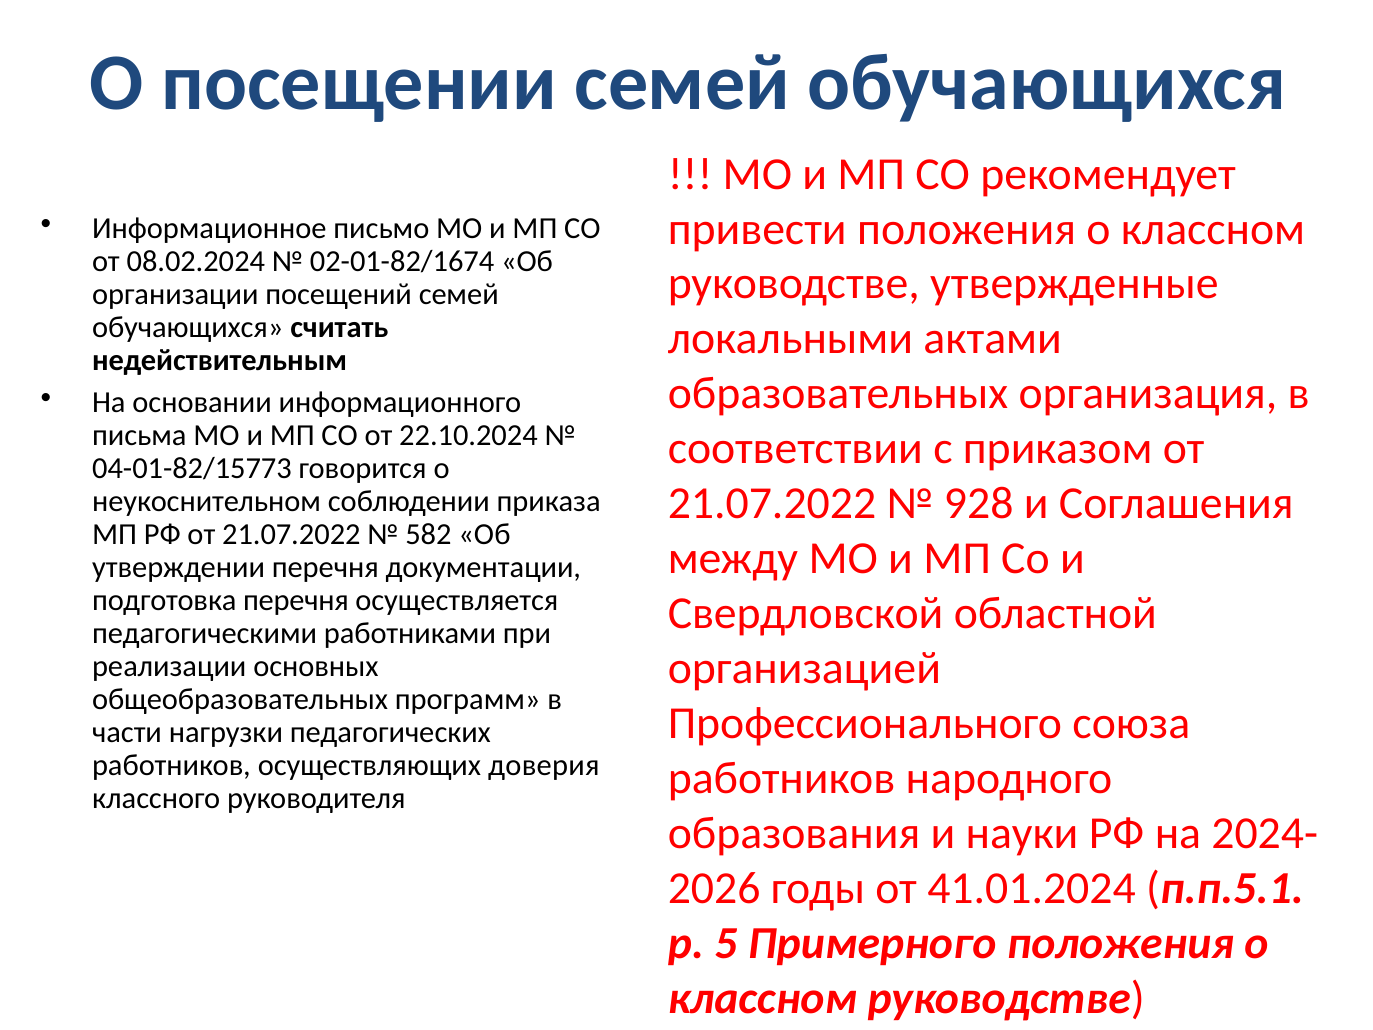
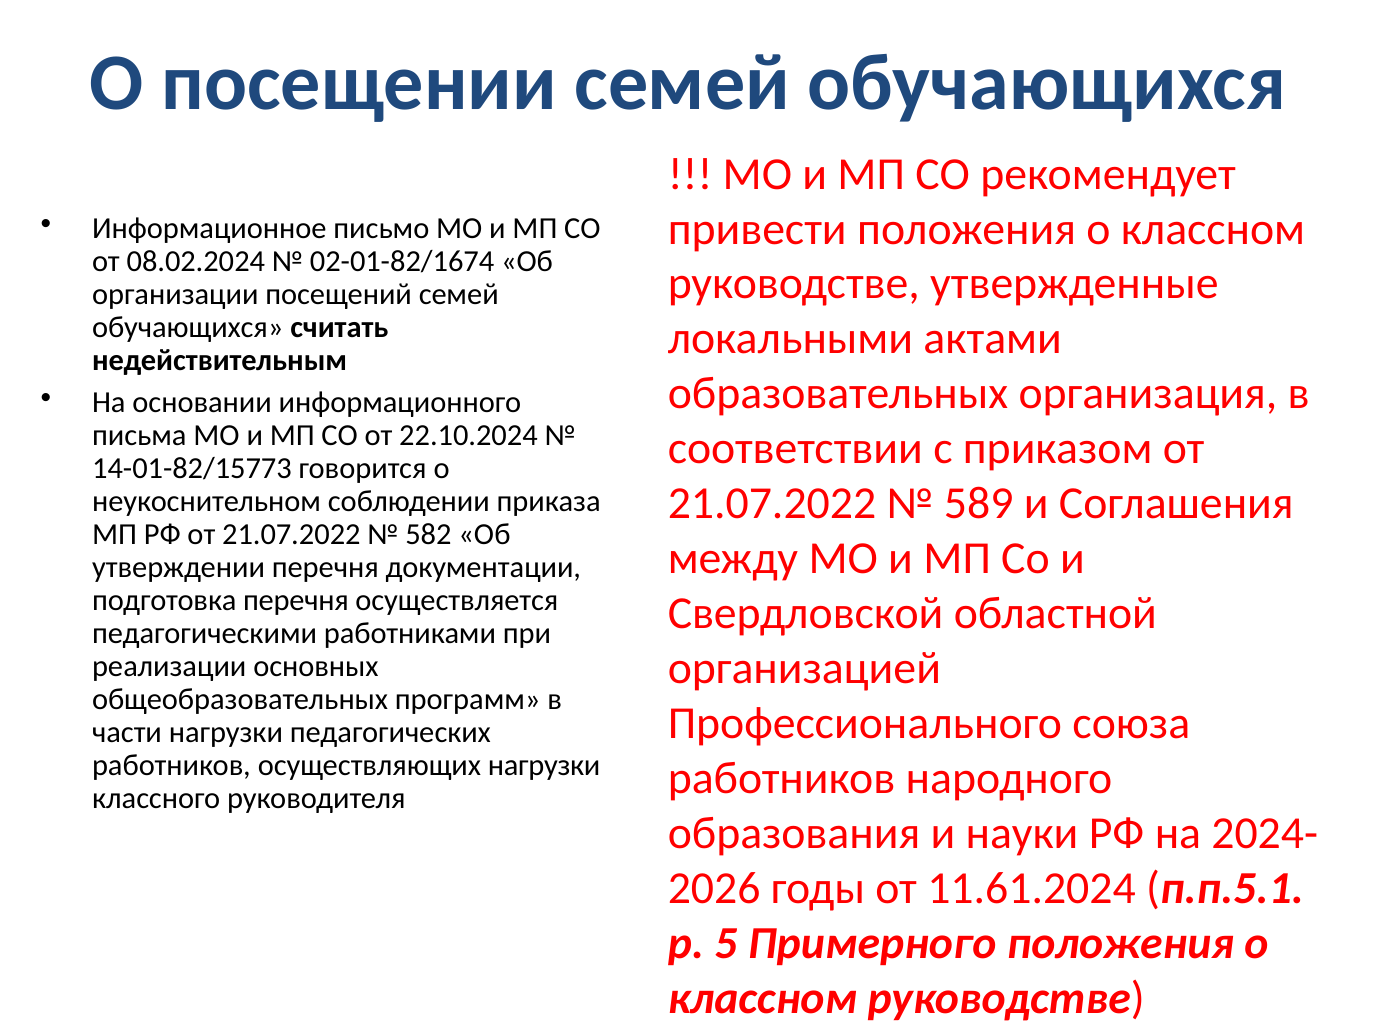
04-01-82/15773: 04-01-82/15773 -> 14-01-82/15773
928: 928 -> 589
осуществляющих доверия: доверия -> нагрузки
41.01.2024: 41.01.2024 -> 11.61.2024
